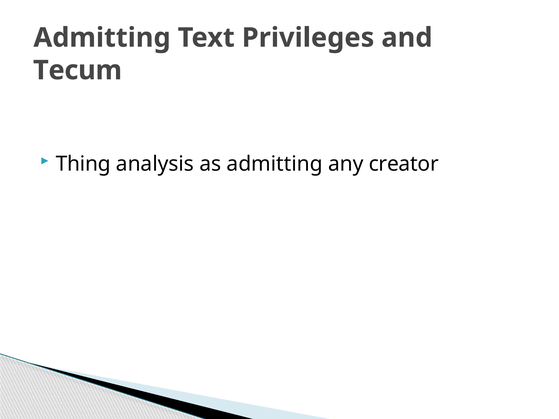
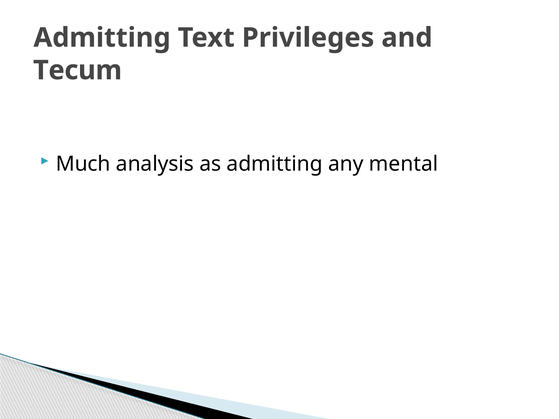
Thing: Thing -> Much
creator: creator -> mental
